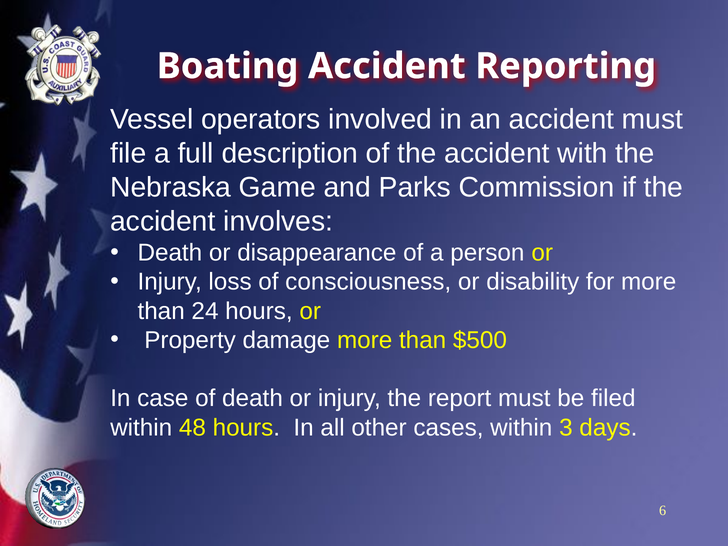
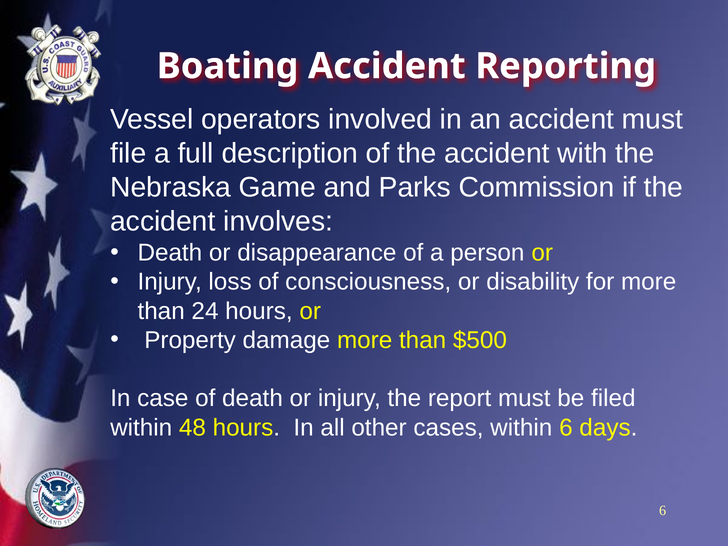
within 3: 3 -> 6
